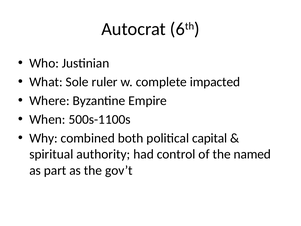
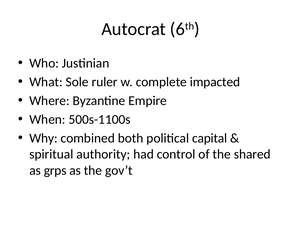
named: named -> shared
part: part -> grps
